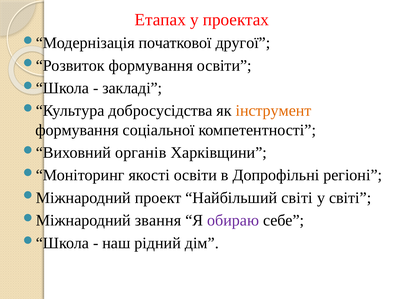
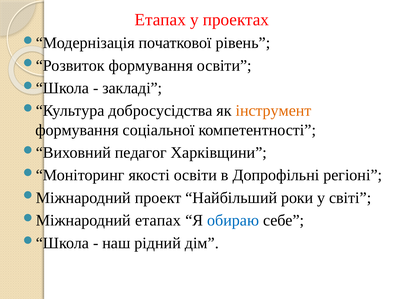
другої: другої -> рівень
органів: органів -> педагог
Найбільший світі: світі -> роки
звання at (158, 220): звання -> етапах
обираю colour: purple -> blue
